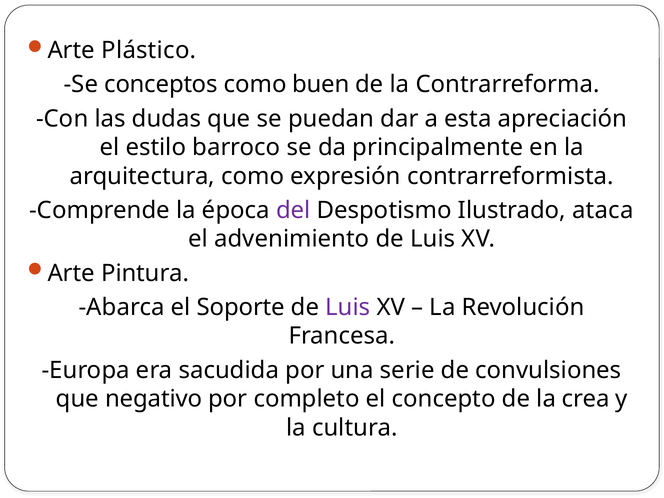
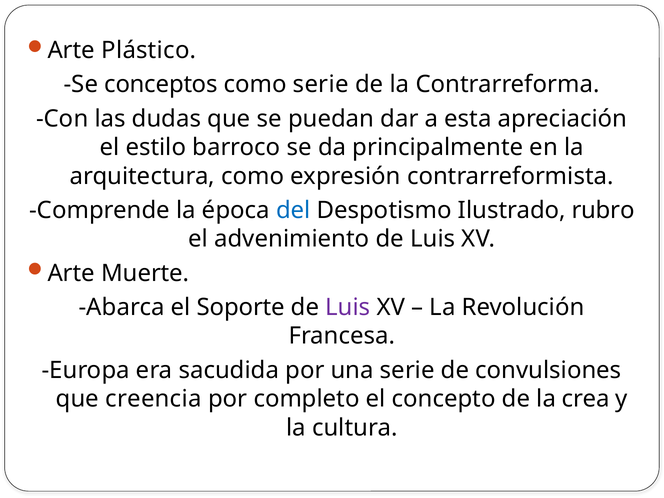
como buen: buen -> serie
del colour: purple -> blue
ataca: ataca -> rubro
Pintura: Pintura -> Muerte
negativo: negativo -> creencia
